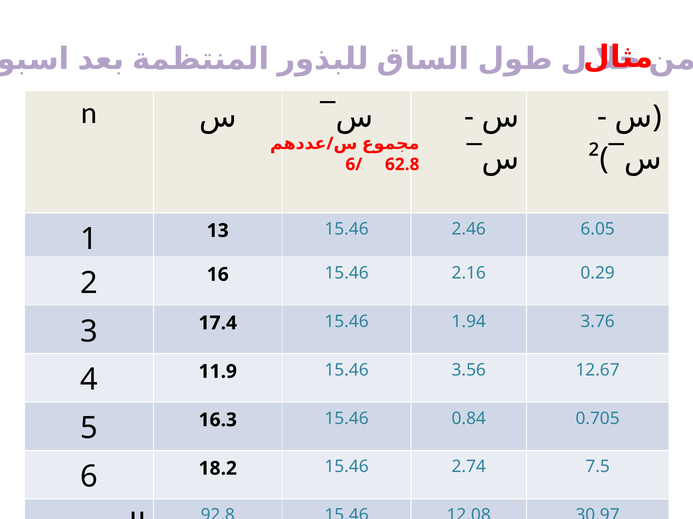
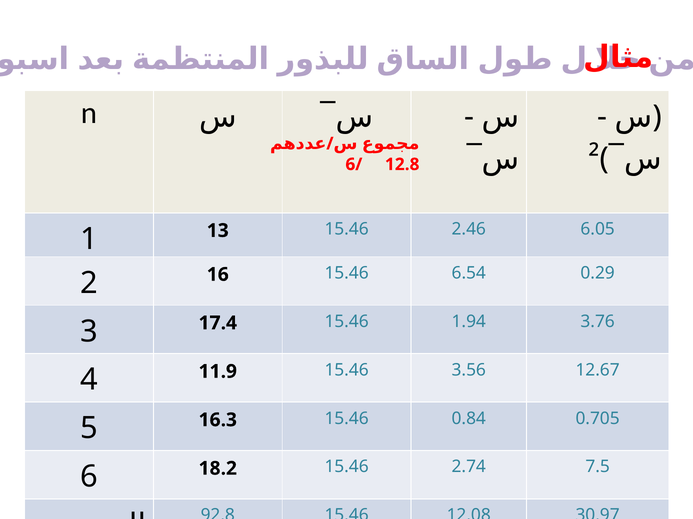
62.8: 62.8 -> 12.8
2.16: 2.16 -> 6.54
